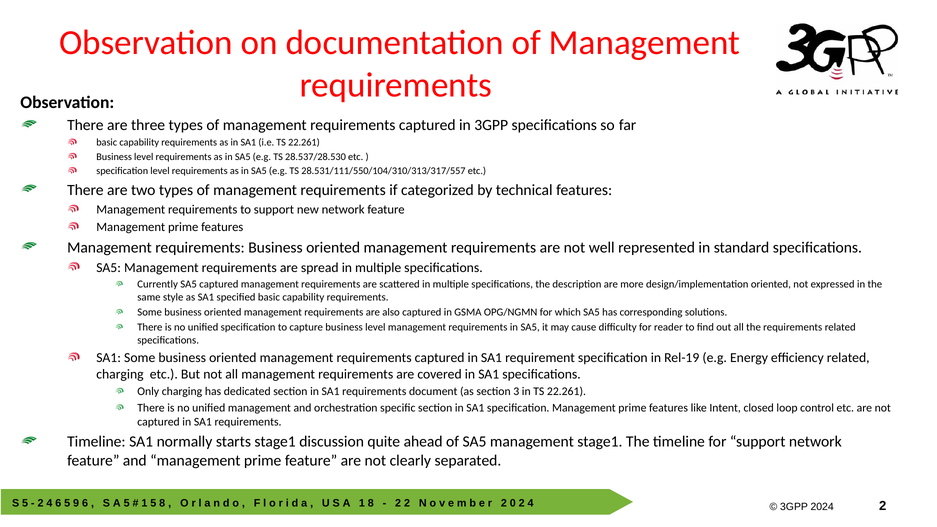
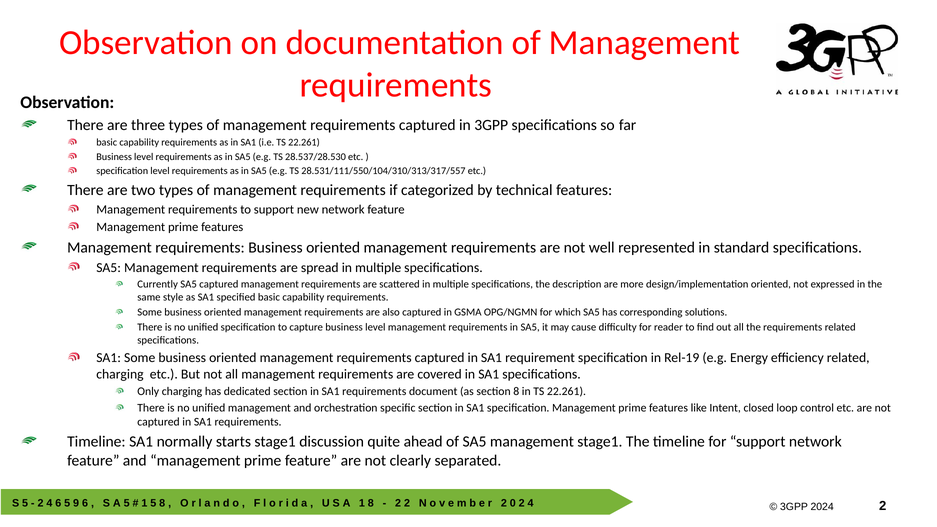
section 3: 3 -> 8
